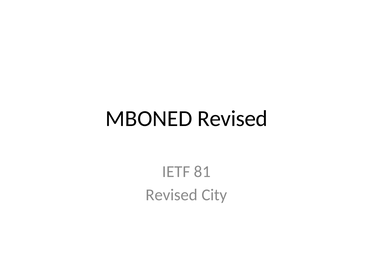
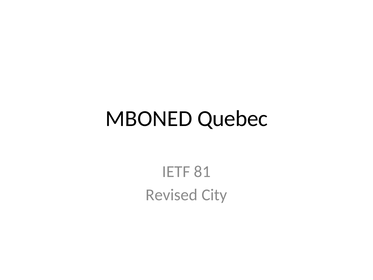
MBONED Revised: Revised -> Quebec
